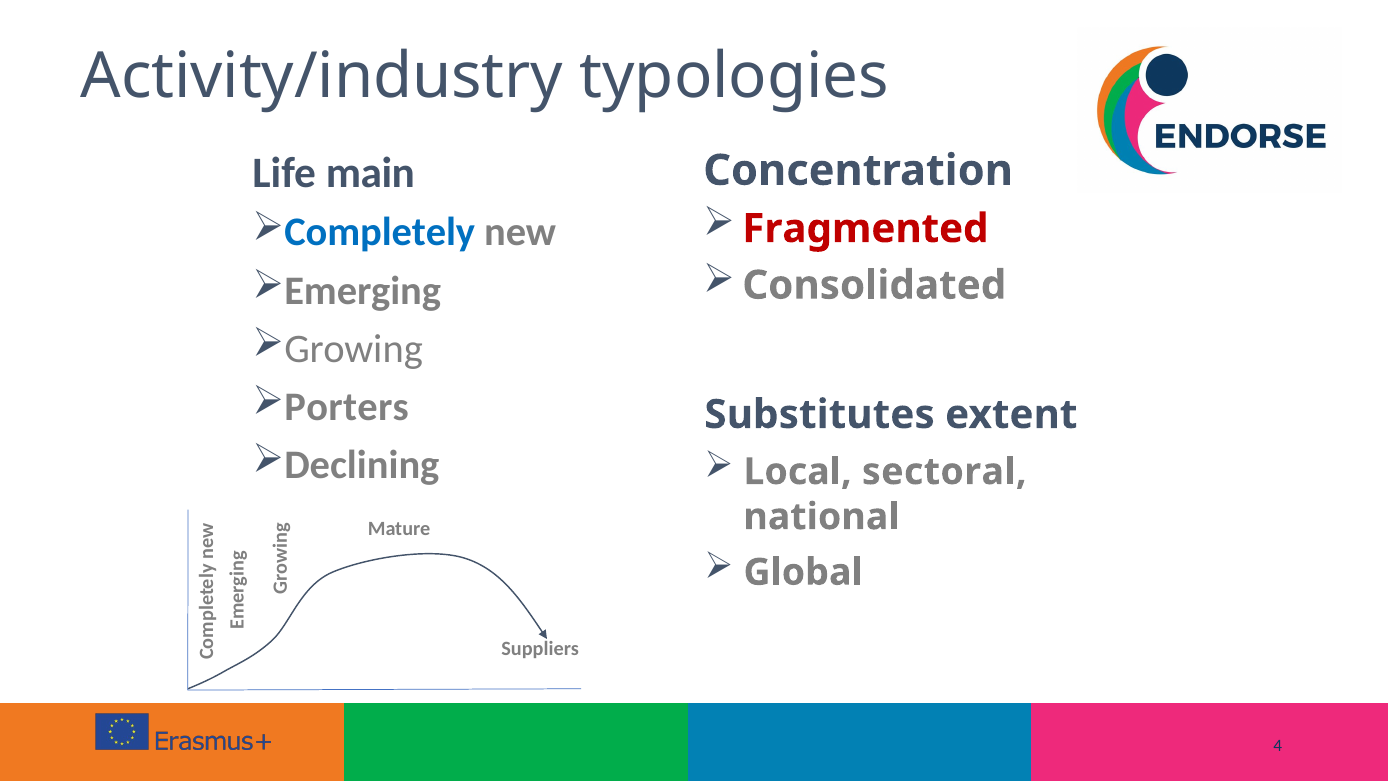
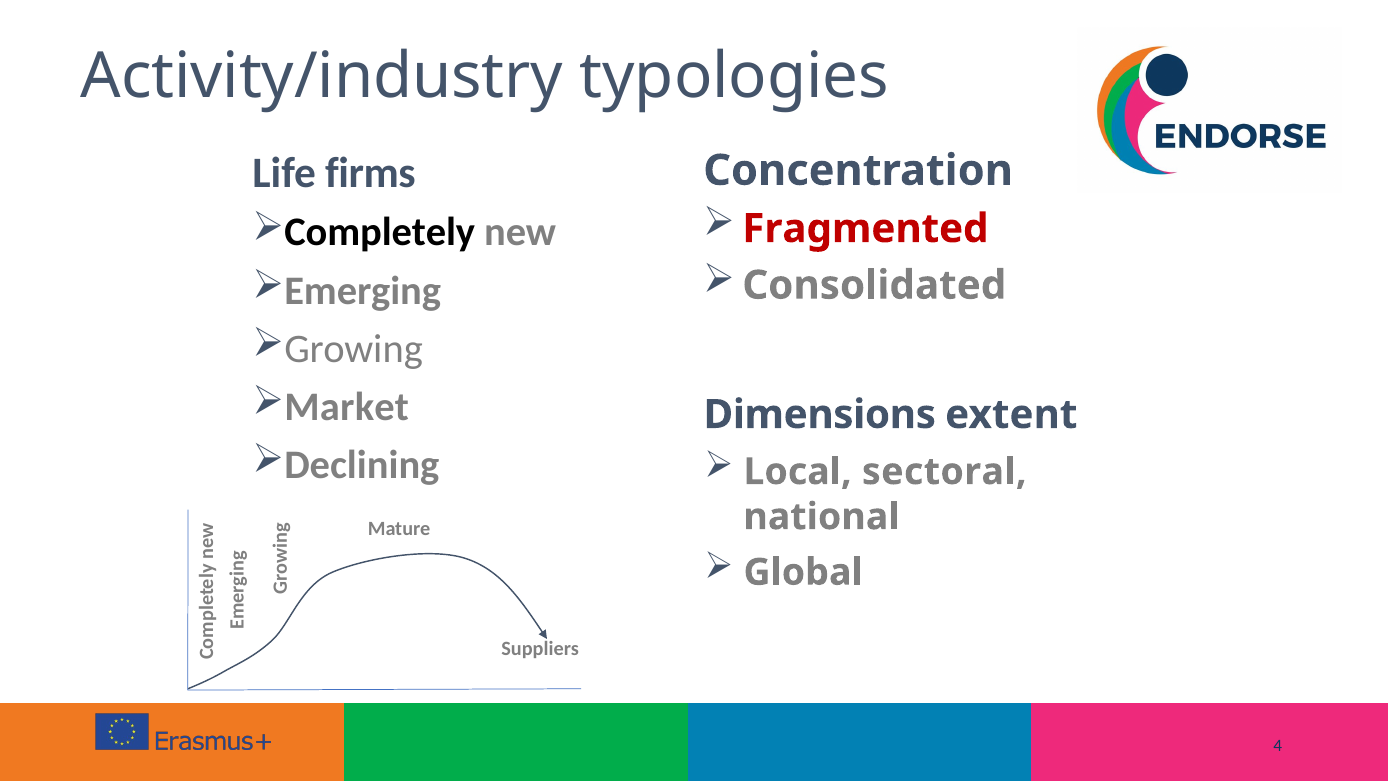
main: main -> firms
Completely colour: blue -> black
Porters: Porters -> Market
Substitutes: Substitutes -> Dimensions
